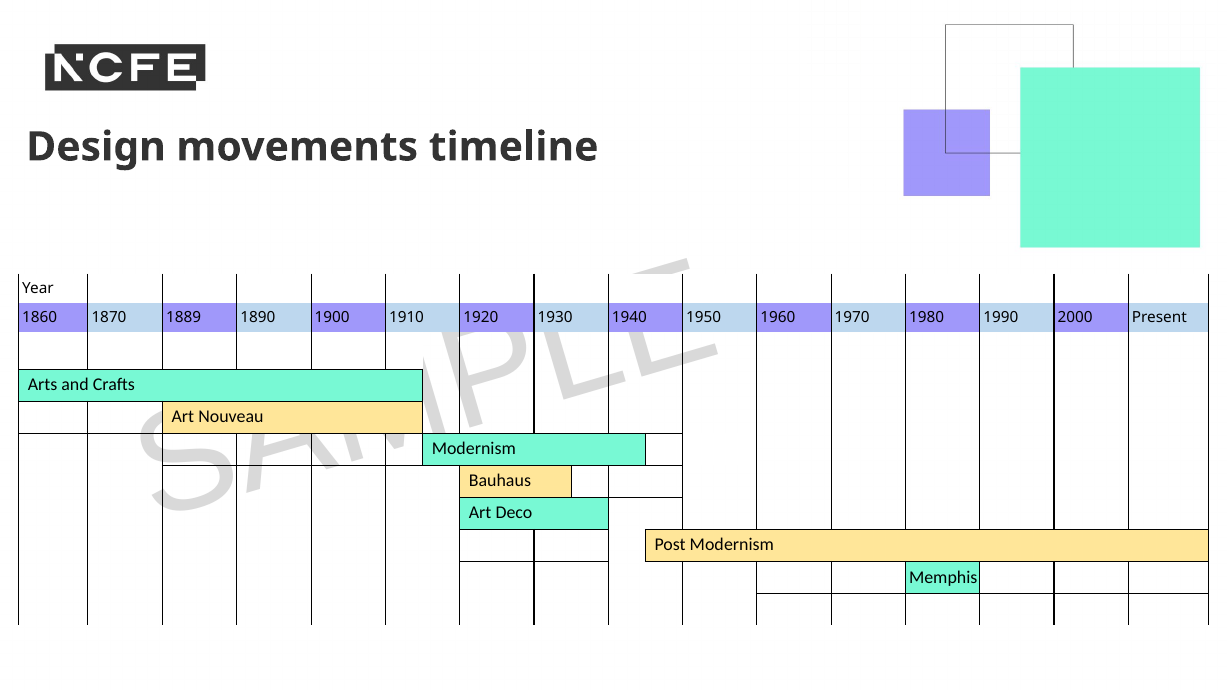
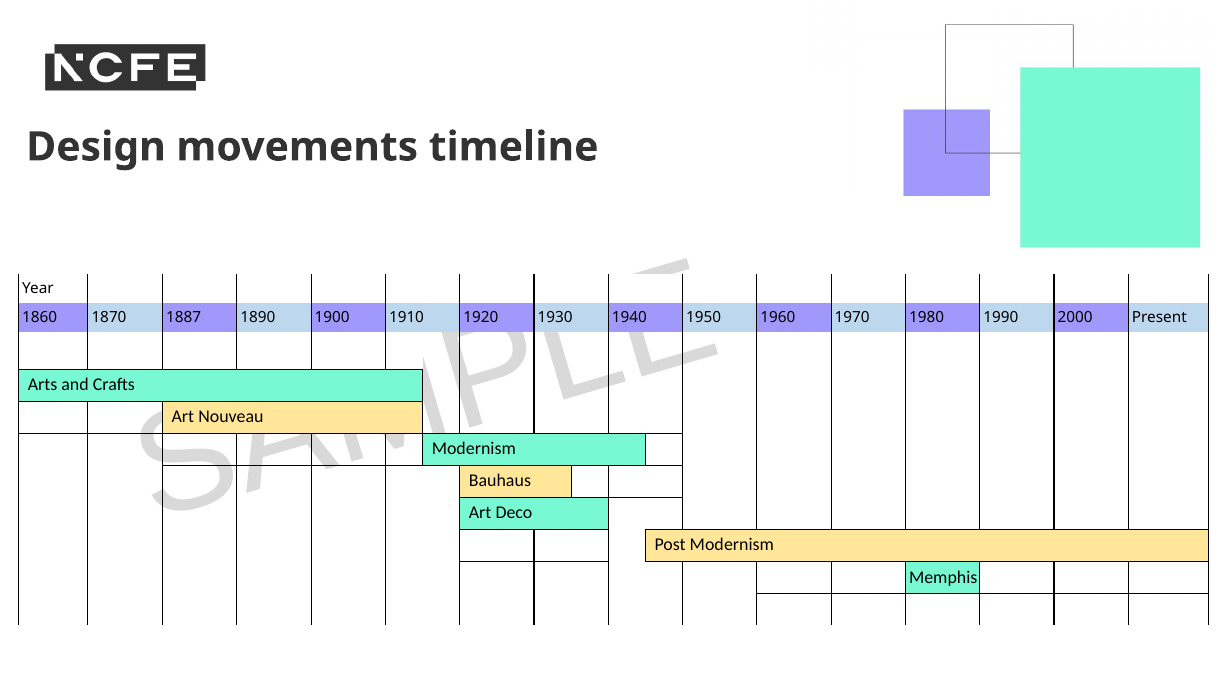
1889: 1889 -> 1887
